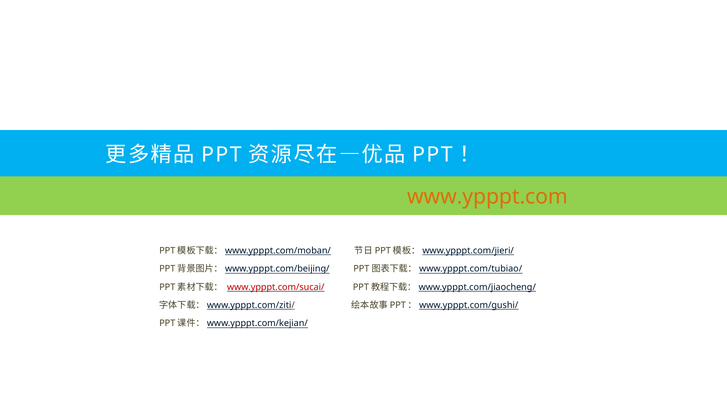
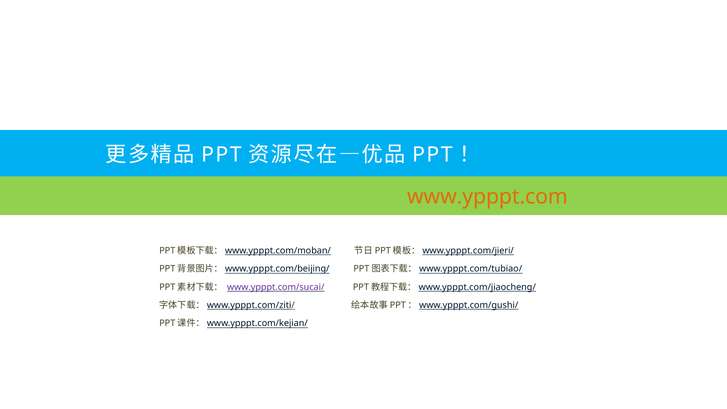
www.ypppt.com/sucai/ colour: red -> purple
